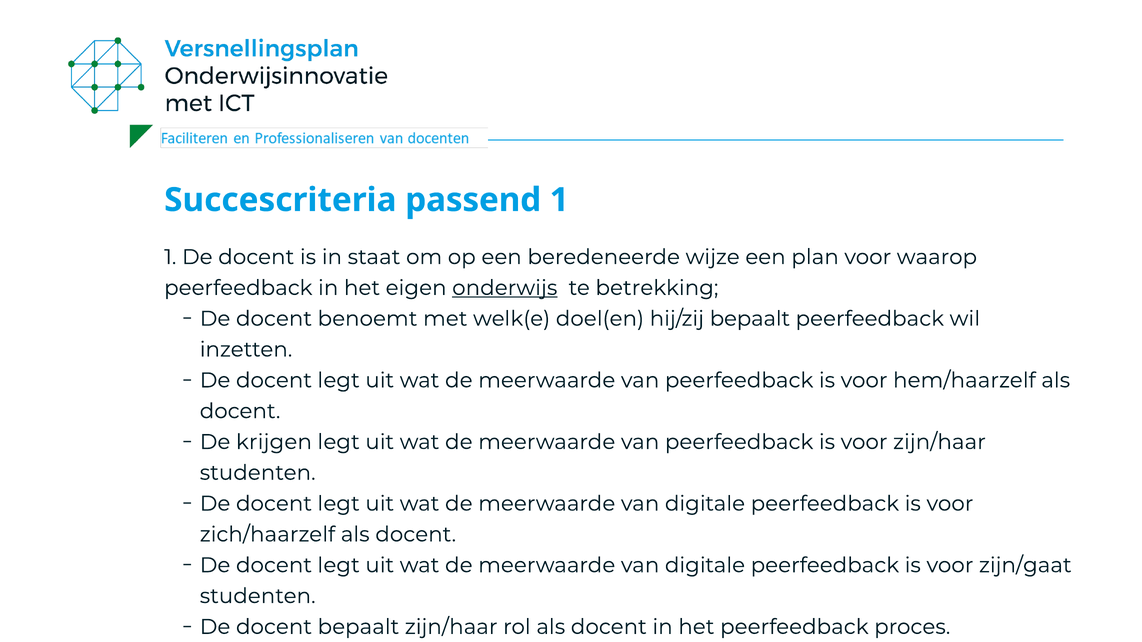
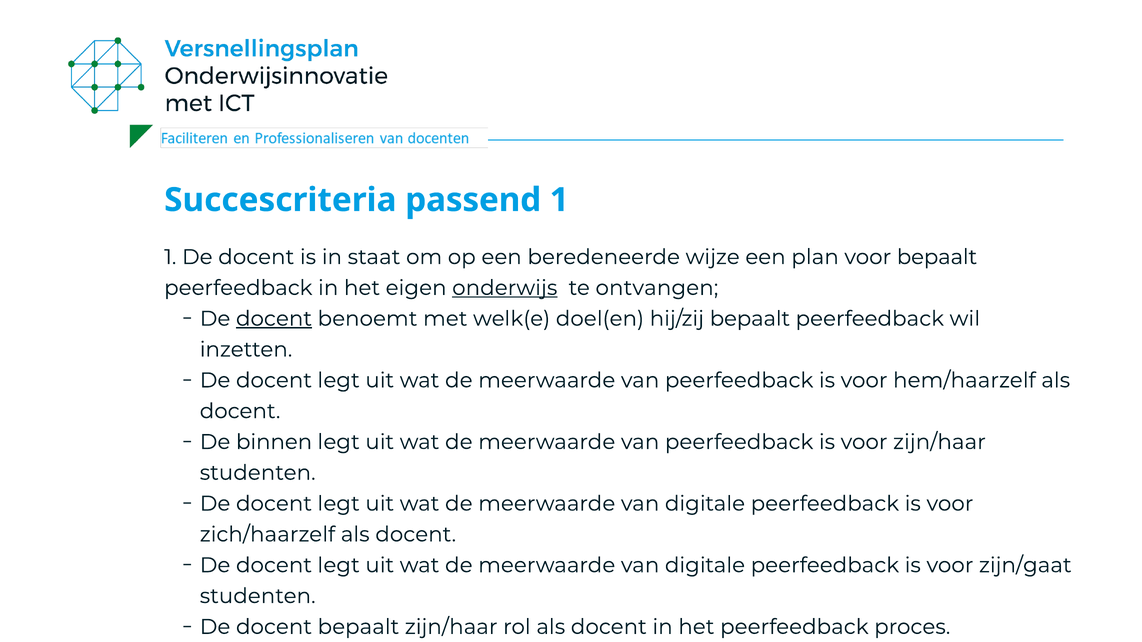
voor waarop: waarop -> bepaalt
betrekking: betrekking -> ontvangen
docent at (274, 319) underline: none -> present
krijgen: krijgen -> binnen
